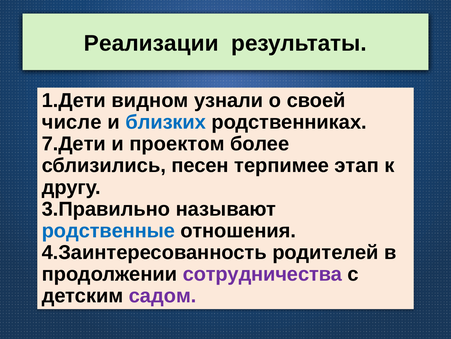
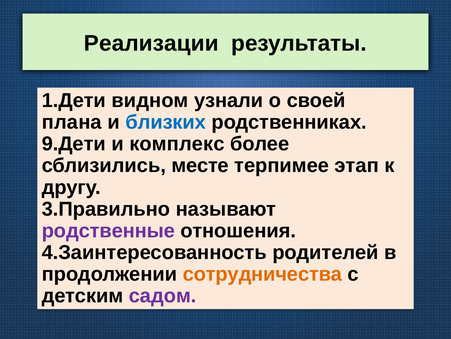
числе: числе -> плана
7.Дети: 7.Дети -> 9.Дети
проектом: проектом -> комплекс
песен: песен -> месте
родственные colour: blue -> purple
сотрудничества colour: purple -> orange
